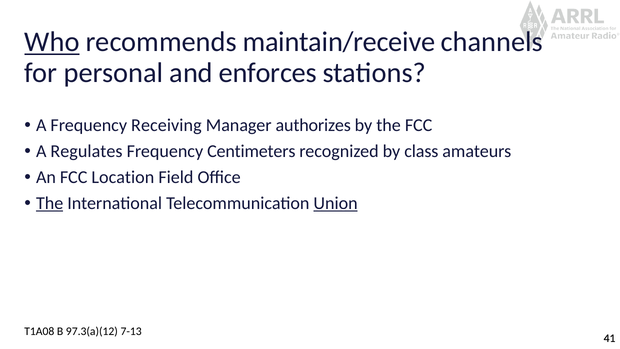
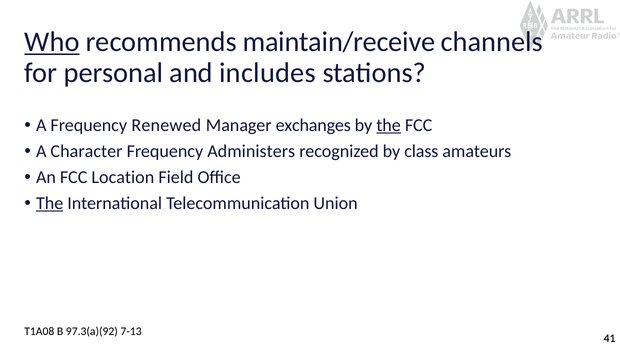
enforces: enforces -> includes
Receiving: Receiving -> Renewed
authorizes: authorizes -> exchanges
the at (389, 125) underline: none -> present
Regulates: Regulates -> Character
Centimeters: Centimeters -> Administers
Union underline: present -> none
97.3(a)(12: 97.3(a)(12 -> 97.3(a)(92
